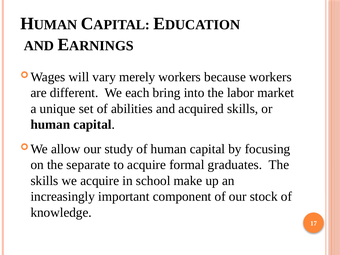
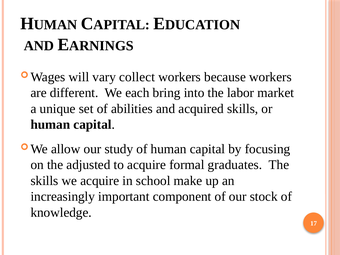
merely: merely -> collect
separate: separate -> adjusted
